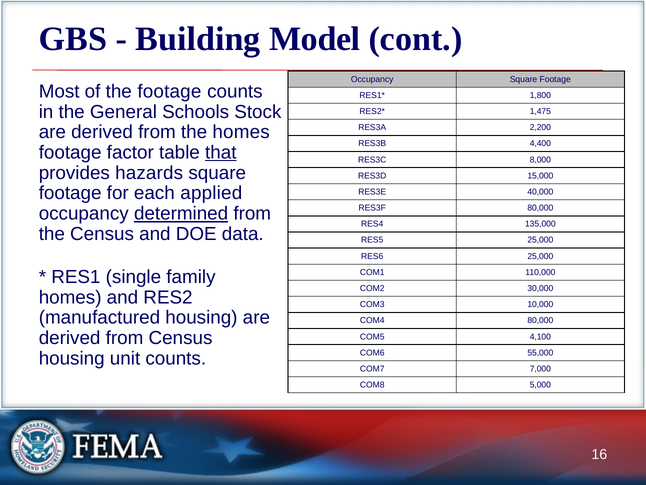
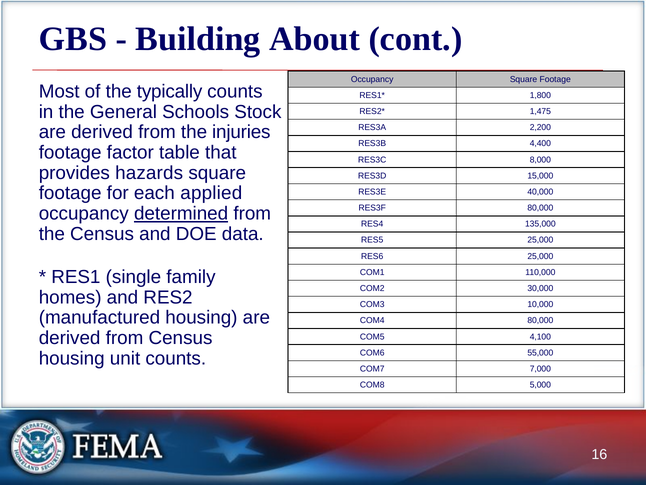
Model: Model -> About
the footage: footage -> typically
the homes: homes -> injuries
that underline: present -> none
